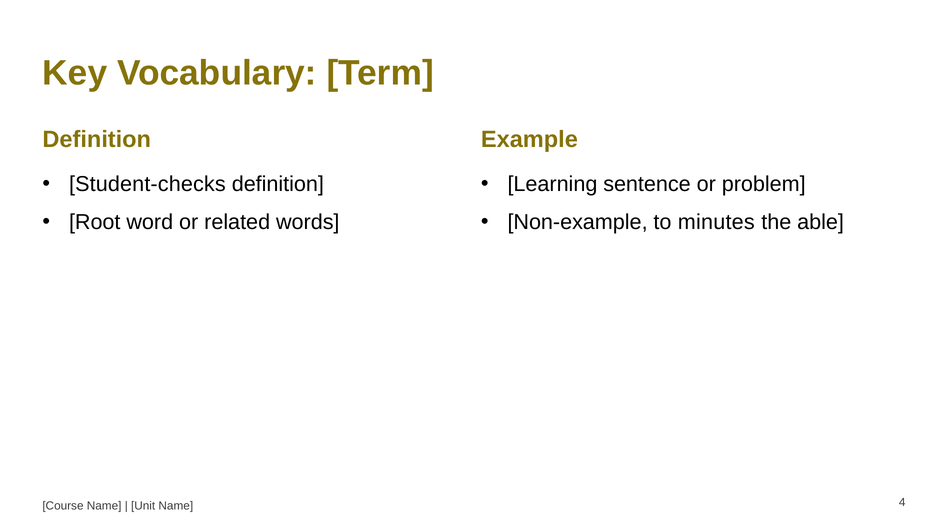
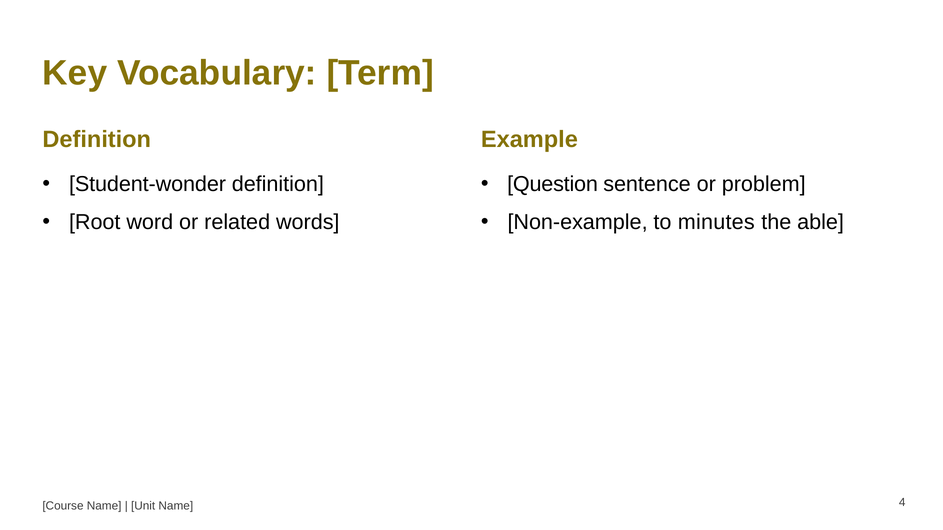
Student-checks: Student-checks -> Student-wonder
Learning: Learning -> Question
